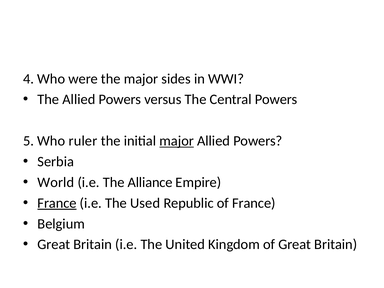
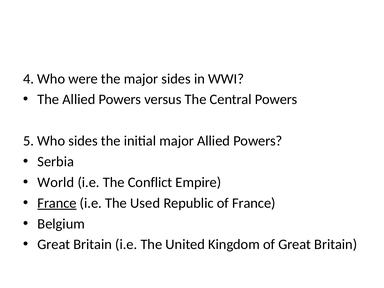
Who ruler: ruler -> sides
major at (177, 141) underline: present -> none
Alliance: Alliance -> Conflict
